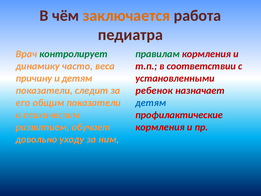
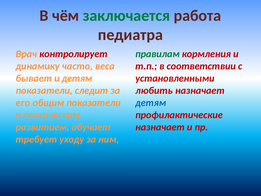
заключается colour: orange -> green
контролирует colour: green -> red
причину: причину -> бывает
ребенок: ребенок -> любить
кормления at (160, 127): кормления -> назначает
довольно: довольно -> требует
